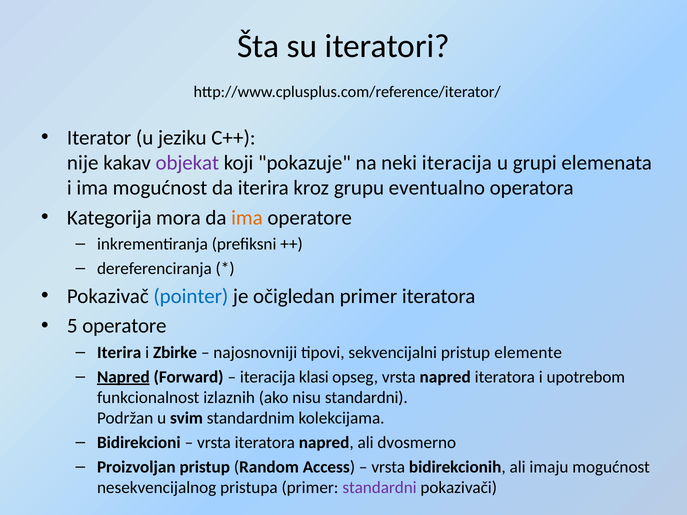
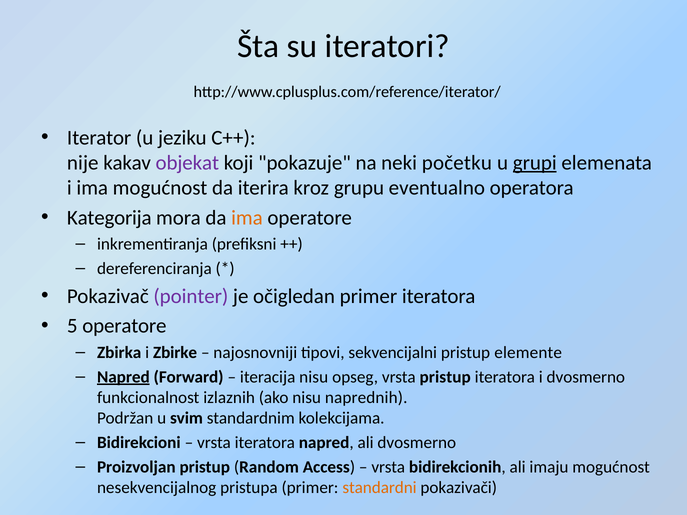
neki iteracija: iteracija -> početku
grupi underline: none -> present
pointer colour: blue -> purple
Iterira at (119, 353): Iterira -> Zbirka
iteracija klasi: klasi -> nisu
vrsta napred: napred -> pristup
i upotrebom: upotrebom -> dvosmerno
nisu standardni: standardni -> naprednih
standardni at (380, 488) colour: purple -> orange
